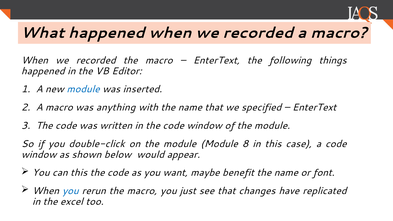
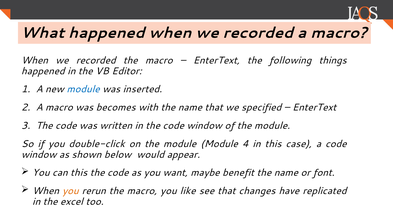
anything: anything -> becomes
8: 8 -> 4
you at (71, 191) colour: blue -> orange
just: just -> like
